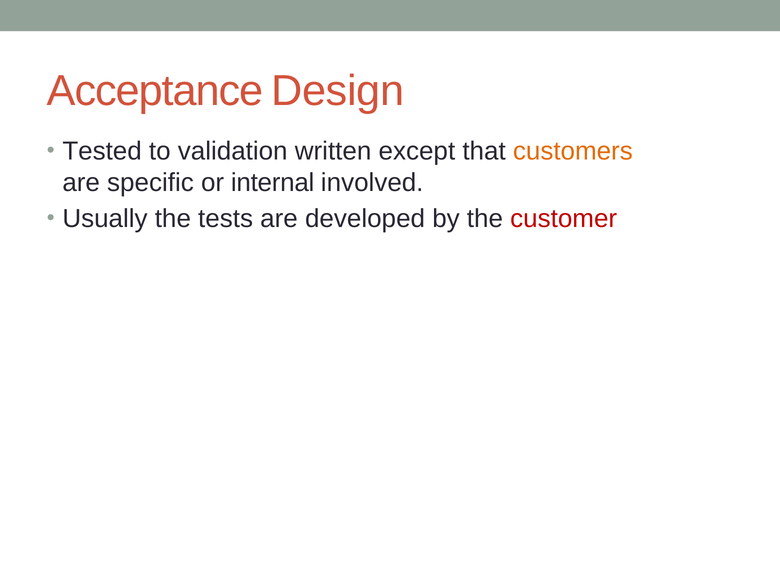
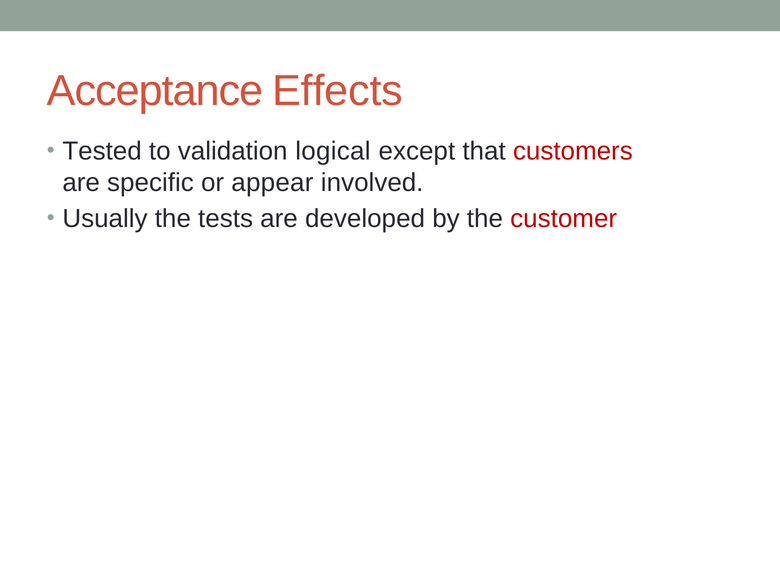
Design: Design -> Effects
written: written -> logical
customers colour: orange -> red
internal: internal -> appear
